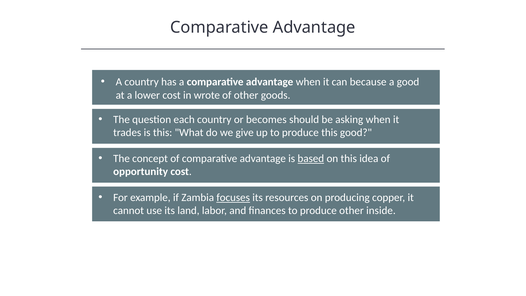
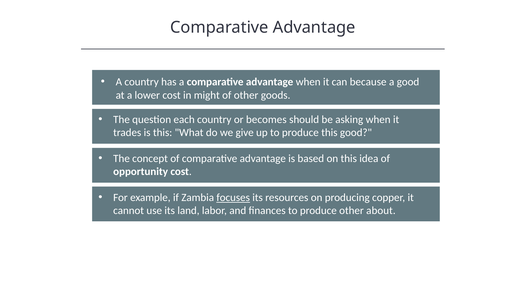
wrote: wrote -> might
based underline: present -> none
inside: inside -> about
